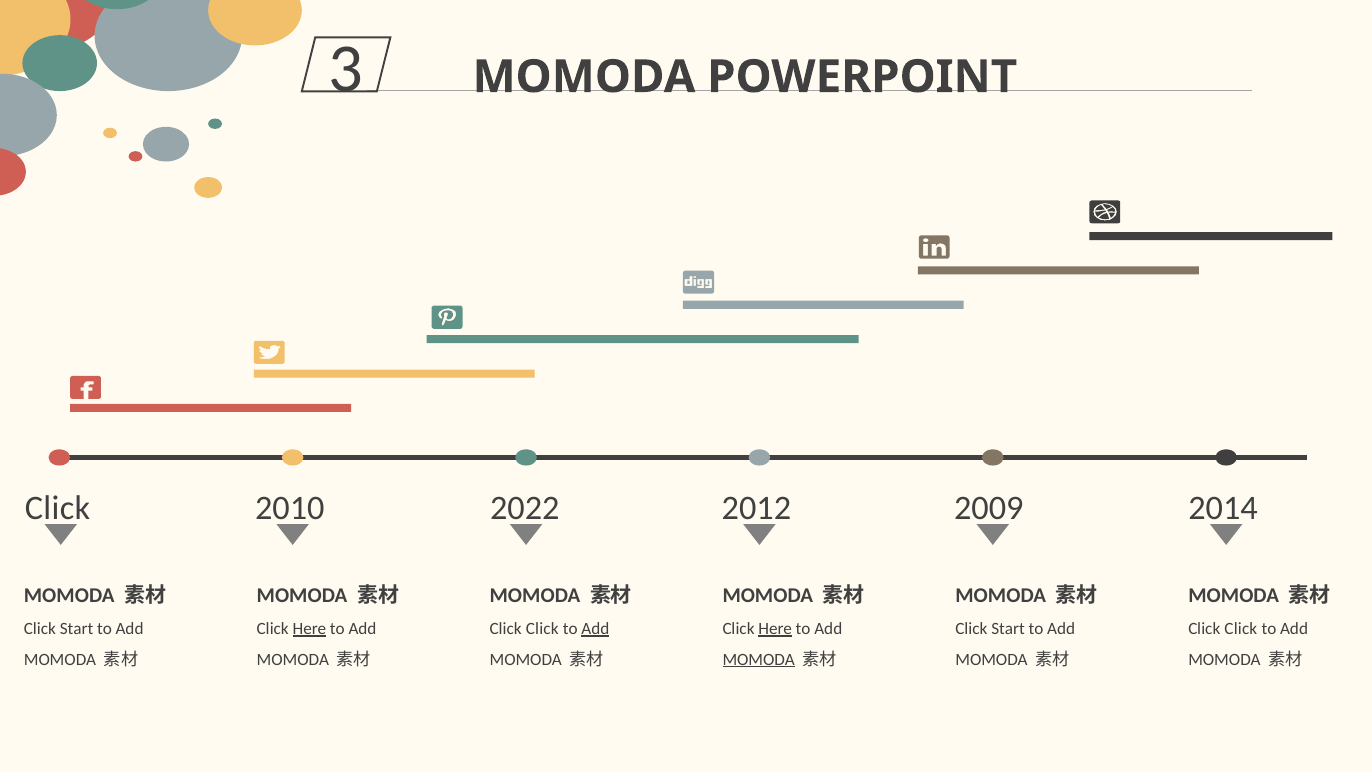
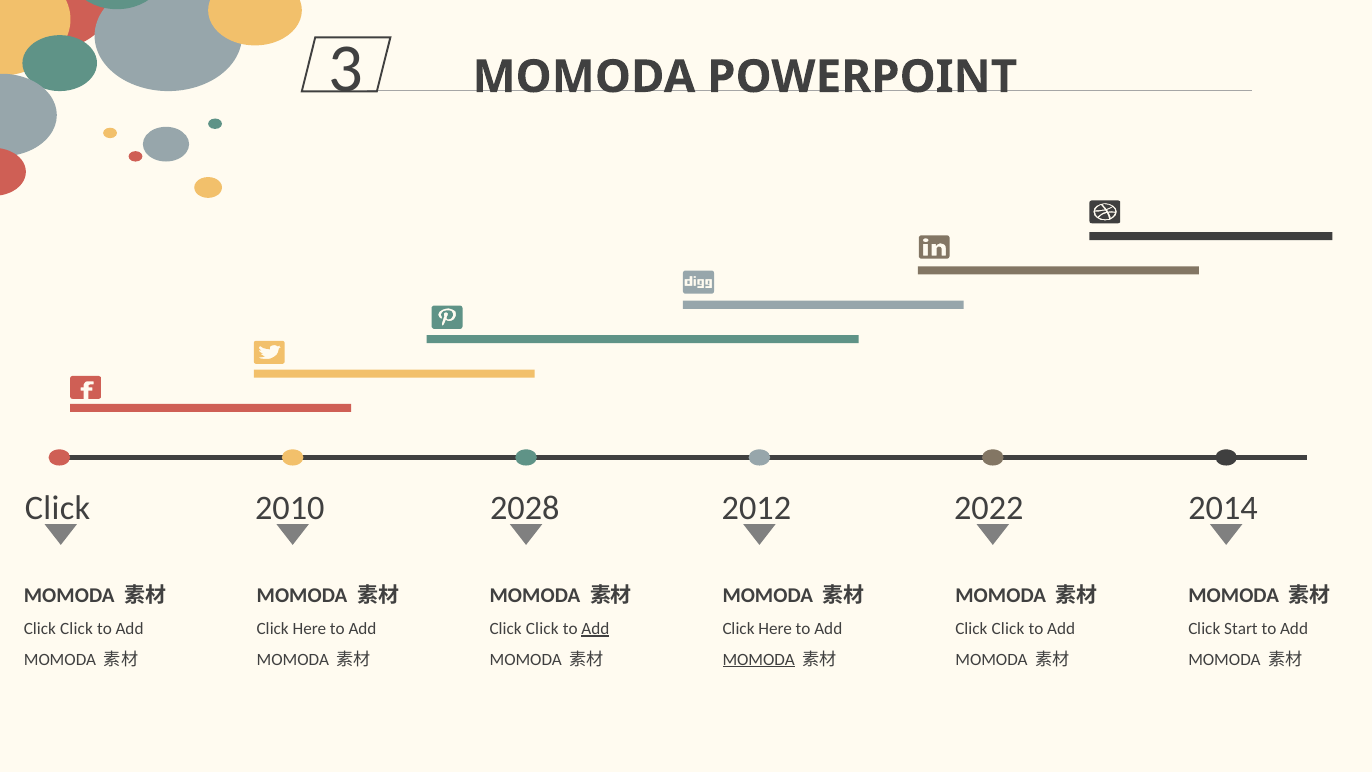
2022: 2022 -> 2028
2009: 2009 -> 2022
Start at (77, 628): Start -> Click
Here at (309, 628) underline: present -> none
Here at (775, 628) underline: present -> none
Start at (1008, 628): Start -> Click
Click at (1241, 628): Click -> Start
